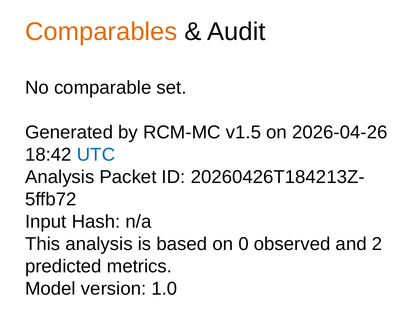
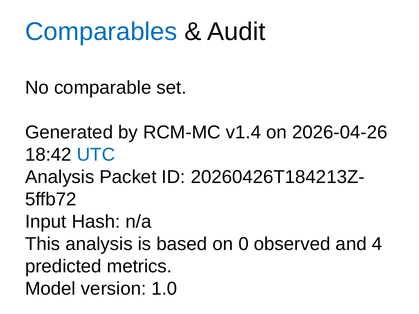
Comparables colour: orange -> blue
v1.5: v1.5 -> v1.4
2: 2 -> 4
